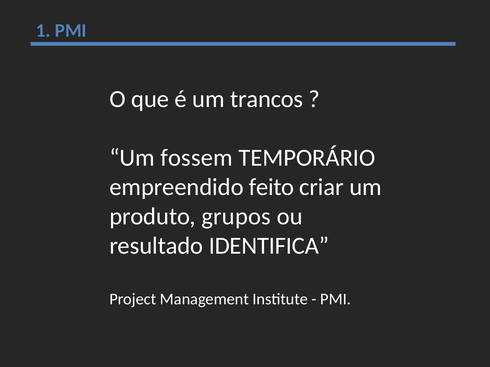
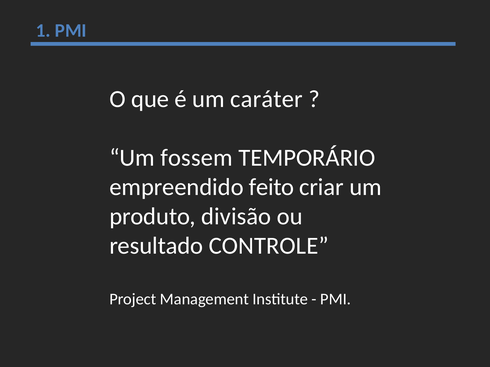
trancos: trancos -> caráter
grupos: grupos -> divisão
IDENTIFICA: IDENTIFICA -> CONTROLE
